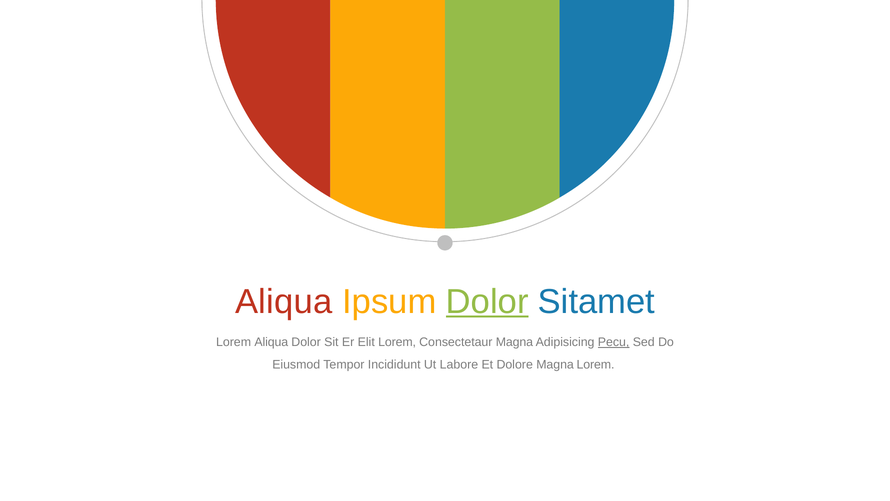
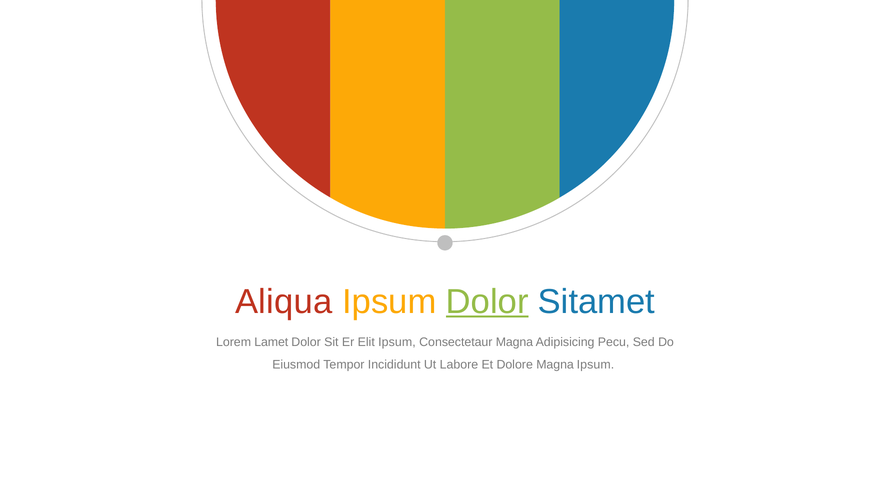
Lorem Aliqua: Aliqua -> Lamet
Elit Lorem: Lorem -> Ipsum
Pecu underline: present -> none
Magna Lorem: Lorem -> Ipsum
